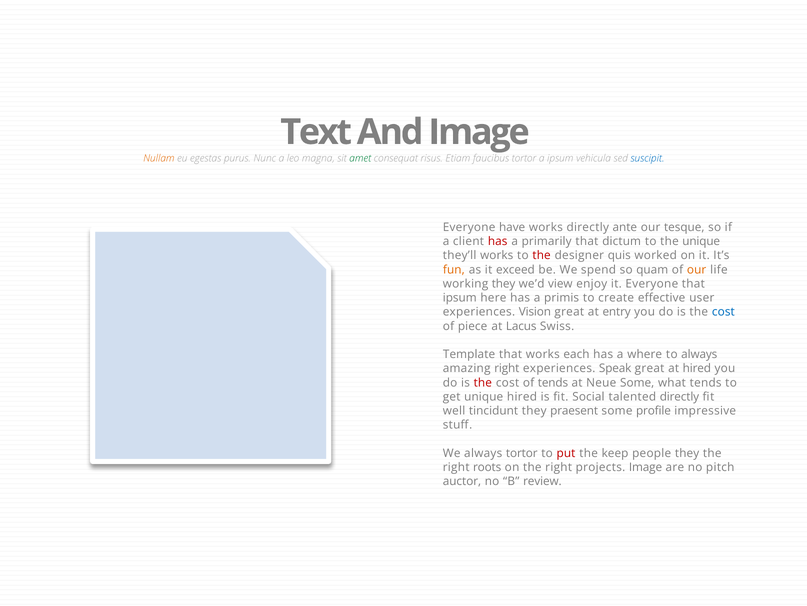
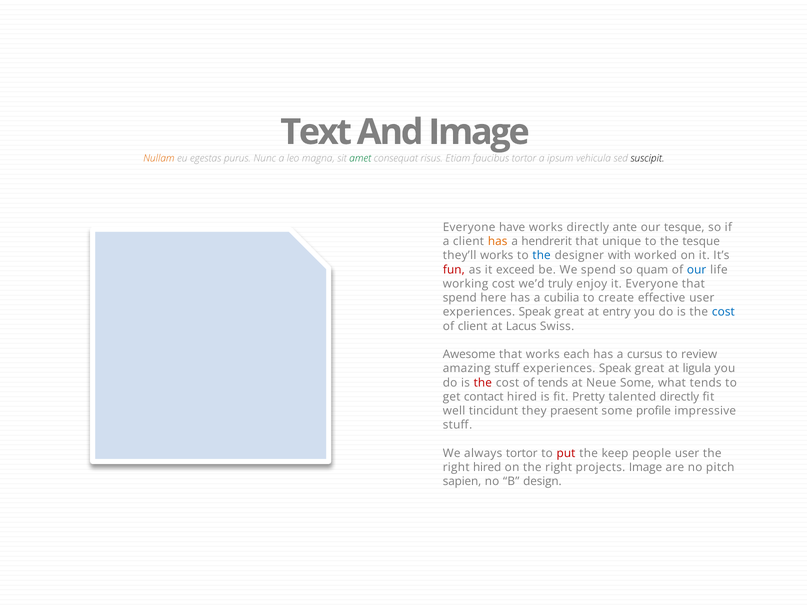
suscipit colour: blue -> black
has at (498, 241) colour: red -> orange
primarily: primarily -> hendrerit
dictum: dictum -> unique
the unique: unique -> tesque
the at (542, 255) colour: red -> blue
quis: quis -> with
fun colour: orange -> red
our at (697, 269) colour: orange -> blue
working they: they -> cost
view: view -> truly
ipsum at (460, 298): ipsum -> spend
primis: primis -> cubilia
Vision at (535, 312): Vision -> Speak
of piece: piece -> client
Template: Template -> Awesome
where: where -> cursus
to always: always -> review
amazing right: right -> stuff
at hired: hired -> ligula
get unique: unique -> contact
Social: Social -> Pretty
people they: they -> user
right roots: roots -> hired
auctor: auctor -> sapien
review: review -> design
